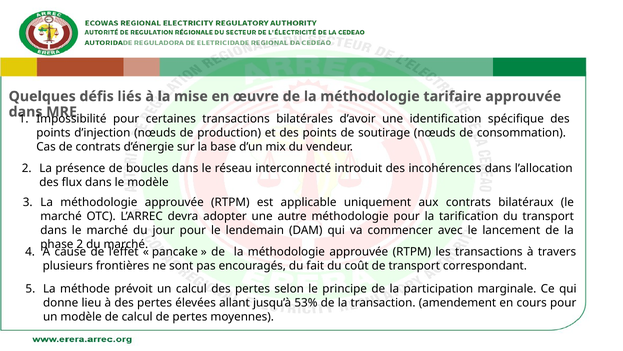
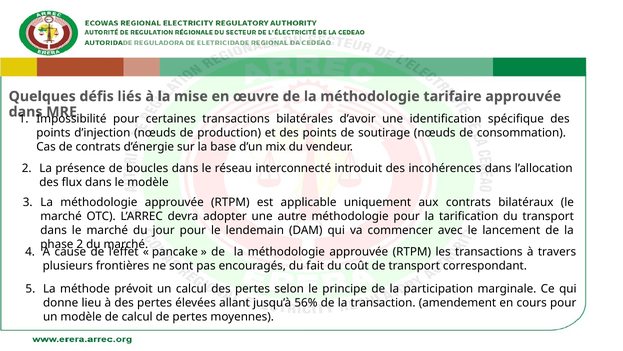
53%: 53% -> 56%
